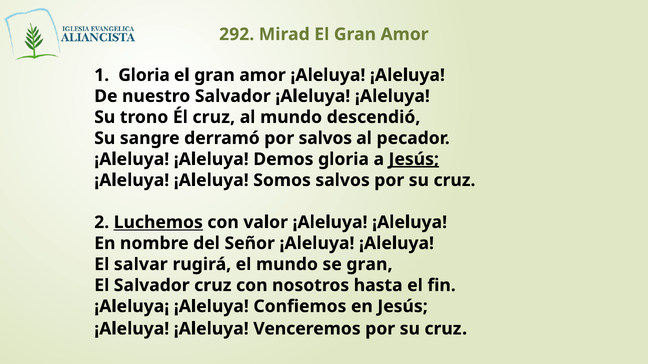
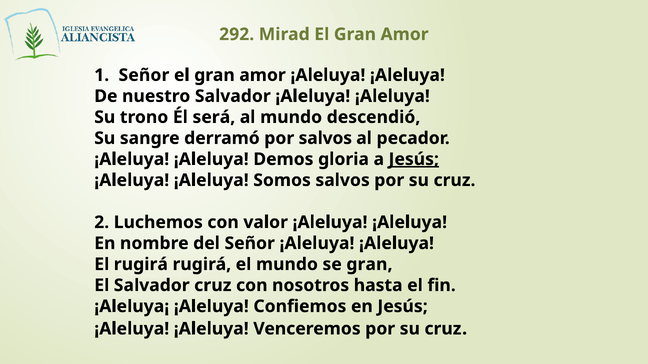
Gloria at (144, 75): Gloria -> Señor
Él cruz: cruz -> será
Luchemos underline: present -> none
El salvar: salvar -> rugirá
